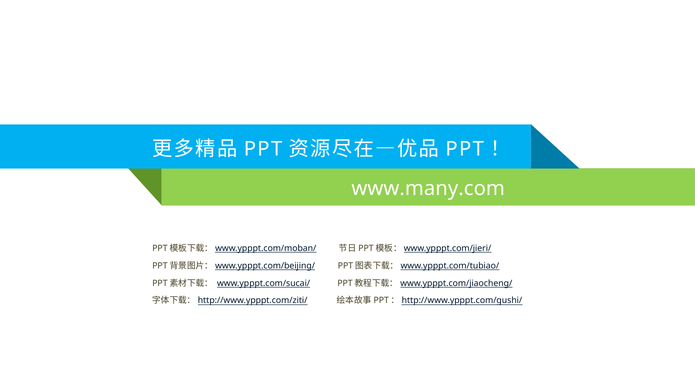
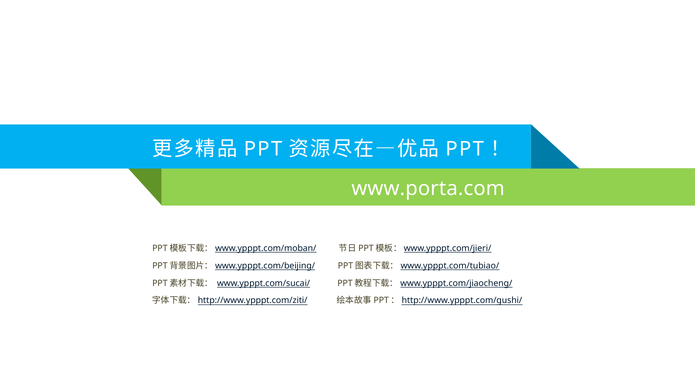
www.many.com: www.many.com -> www.porta.com
